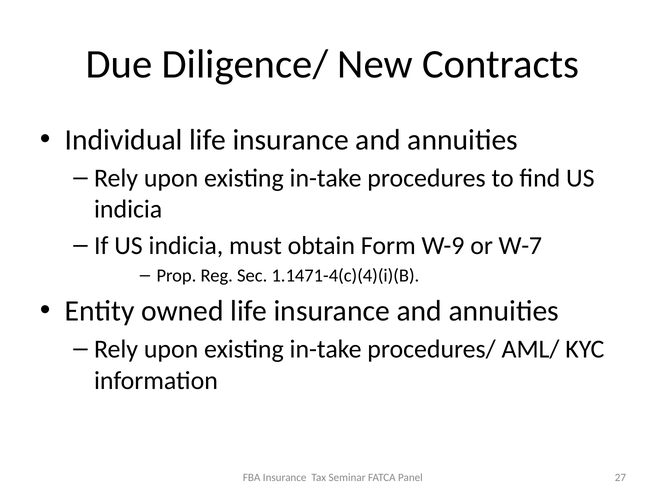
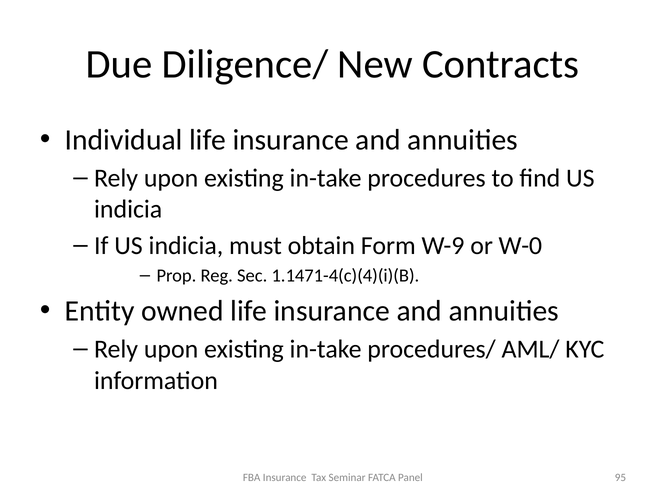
W-7: W-7 -> W-0
27: 27 -> 95
